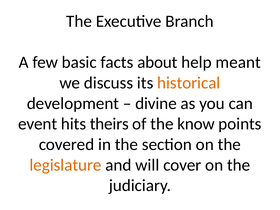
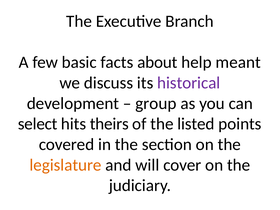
historical colour: orange -> purple
divine: divine -> group
event: event -> select
know: know -> listed
